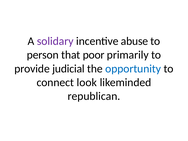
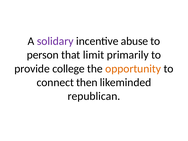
poor: poor -> limit
judicial: judicial -> college
opportunity colour: blue -> orange
look: look -> then
